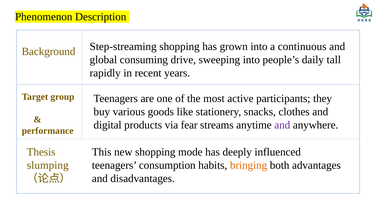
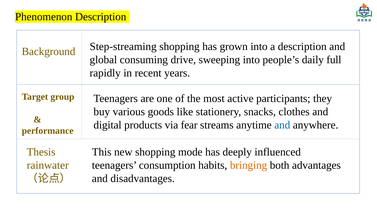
a continuous: continuous -> description
tall: tall -> full
and at (282, 125) colour: purple -> blue
slumping: slumping -> rainwater
